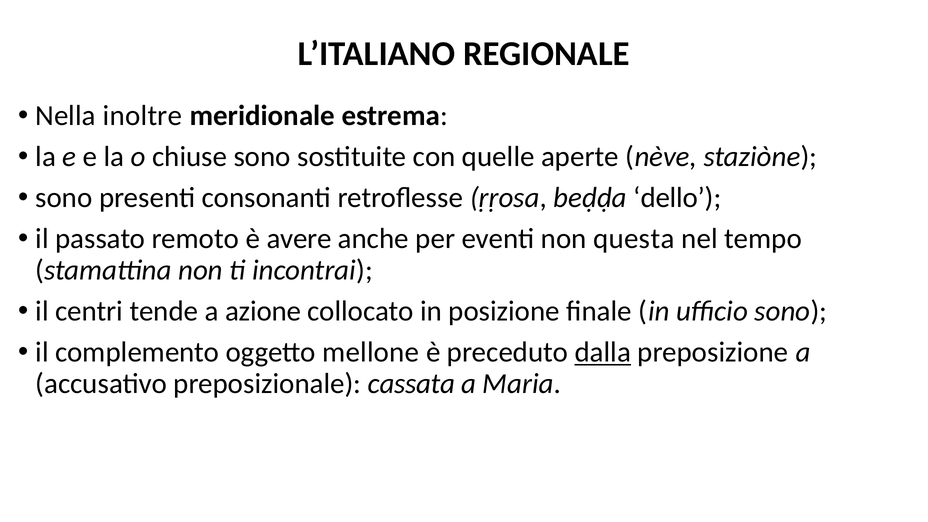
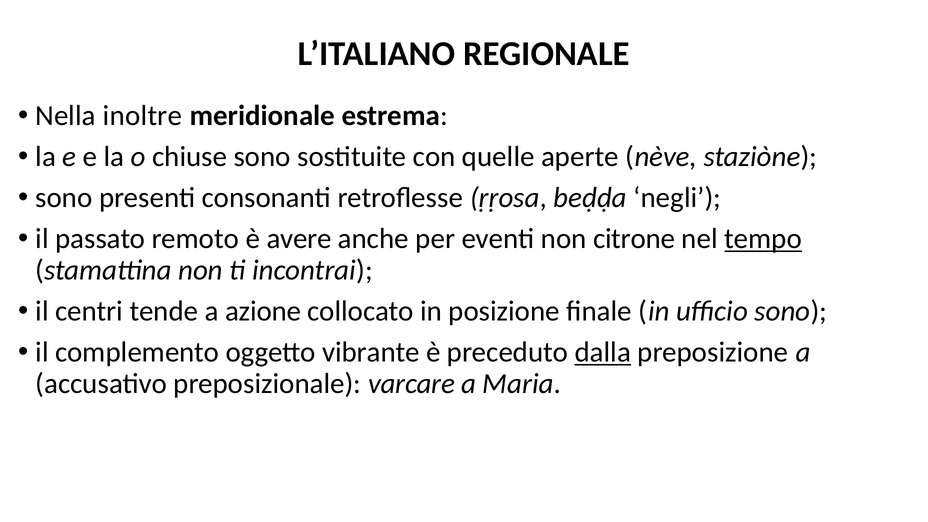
dello: dello -> negli
questa: questa -> citrone
tempo underline: none -> present
mellone: mellone -> vibrante
cassata: cassata -> varcare
